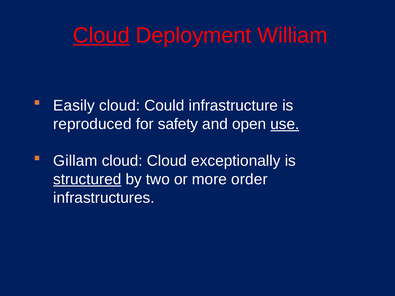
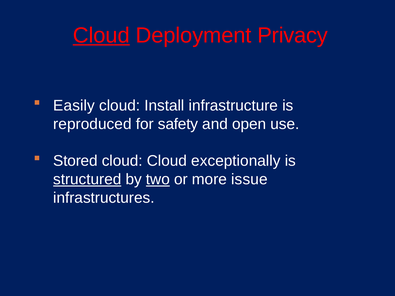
William: William -> Privacy
Could: Could -> Install
use underline: present -> none
Gillam: Gillam -> Stored
two underline: none -> present
order: order -> issue
